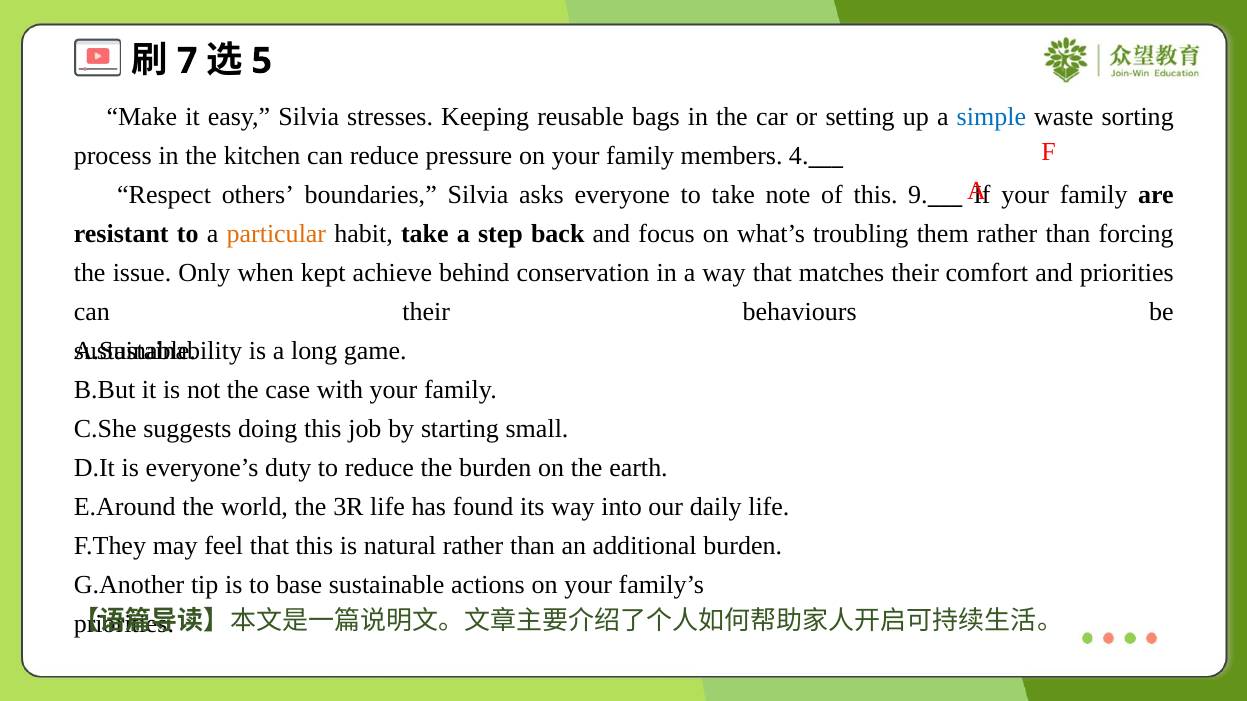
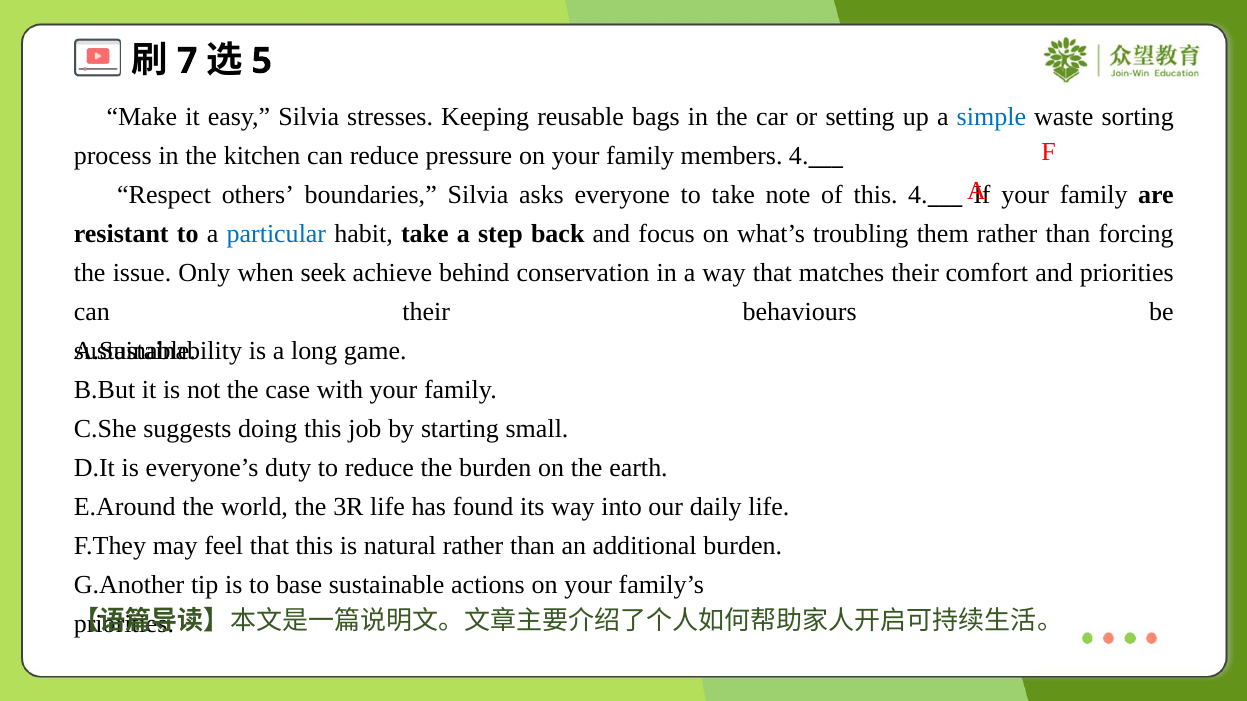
this 9: 9 -> 4
particular colour: orange -> blue
kept: kept -> seek
